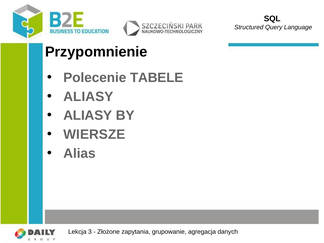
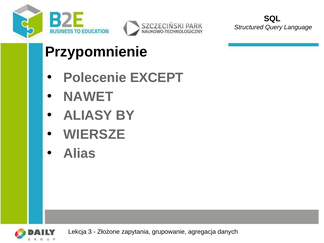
TABELE: TABELE -> EXCEPT
ALIASY at (88, 97): ALIASY -> NAWET
